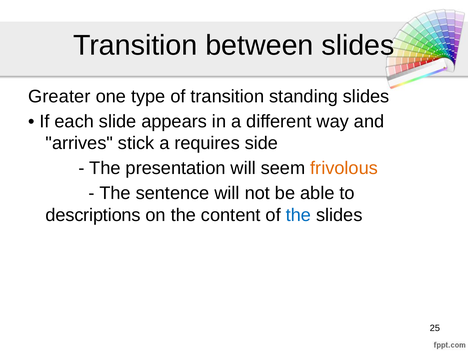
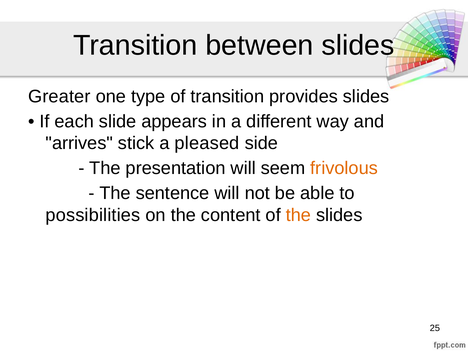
standing: standing -> provides
requires: requires -> pleased
descriptions: descriptions -> possibilities
the at (298, 215) colour: blue -> orange
